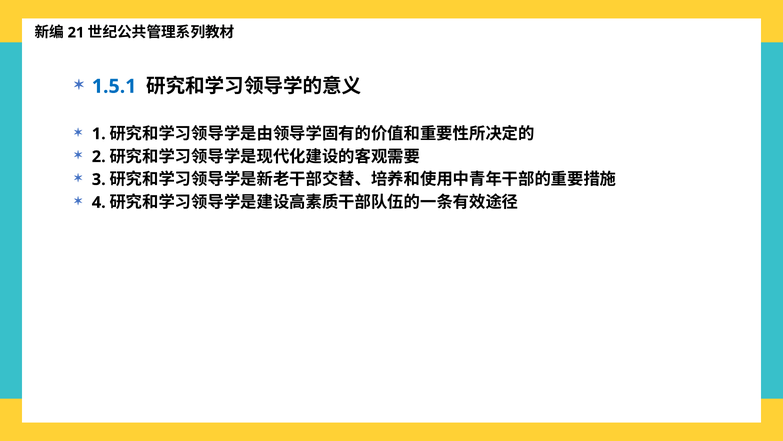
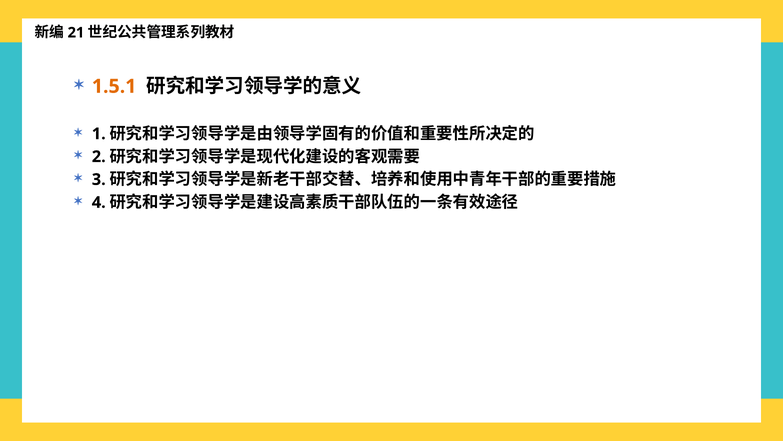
1.5.1 colour: blue -> orange
